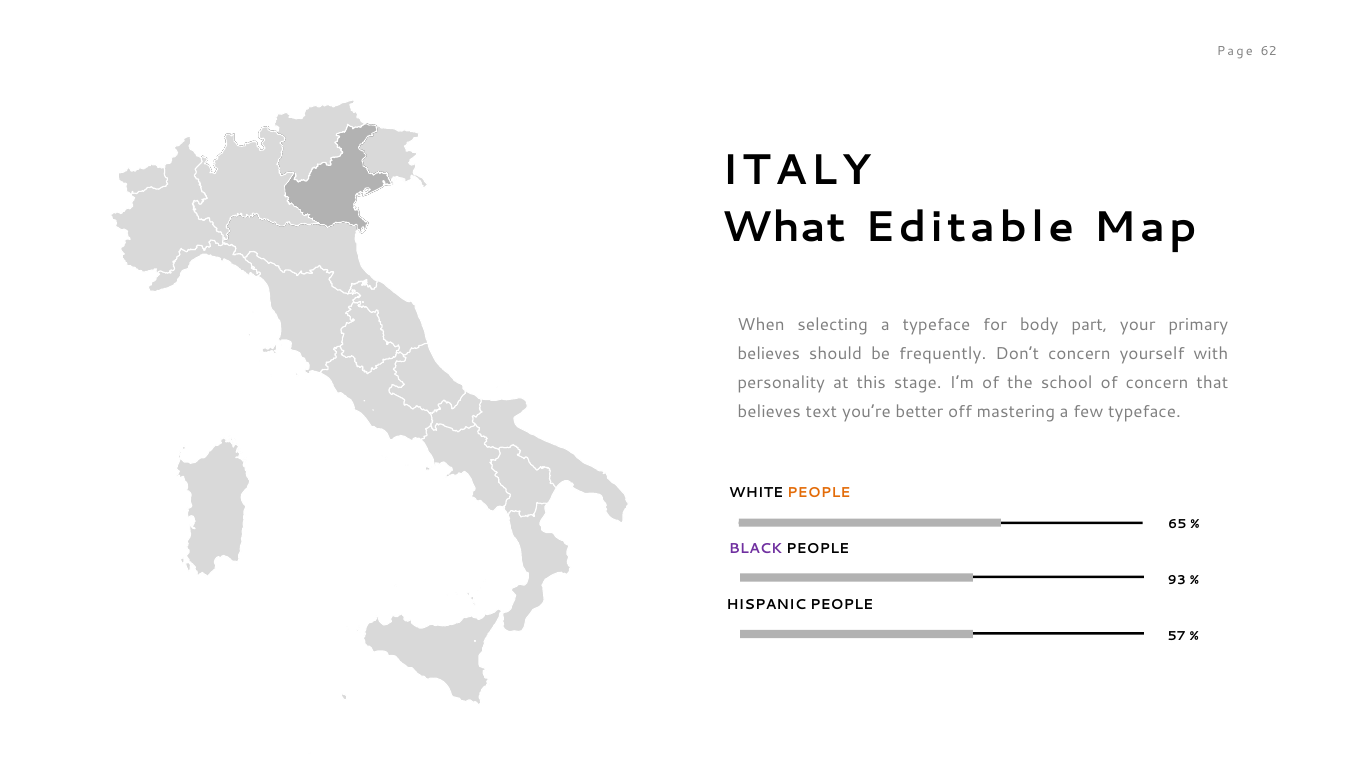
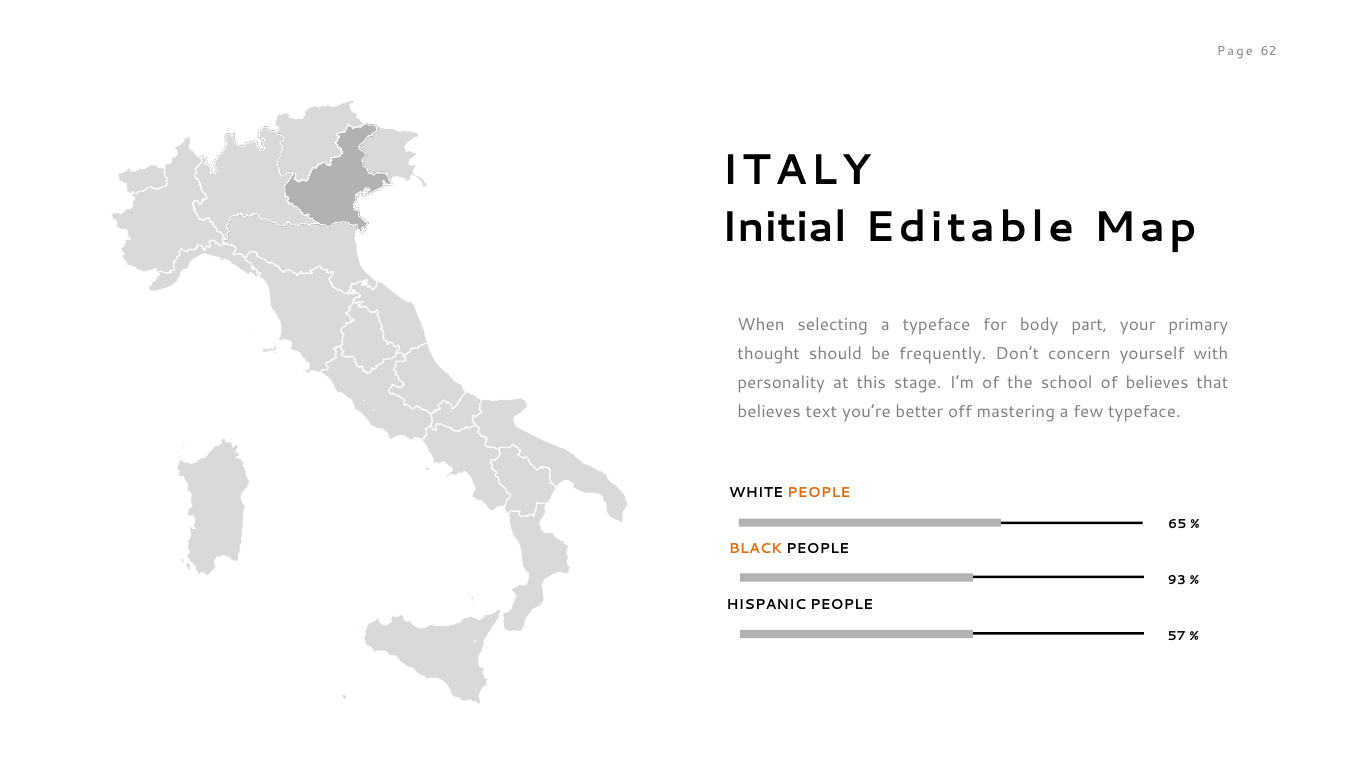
What: What -> Initial
believes at (769, 354): believes -> thought
of concern: concern -> believes
BLACK colour: purple -> orange
